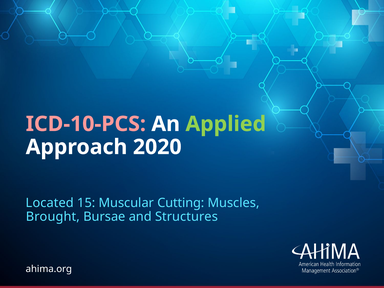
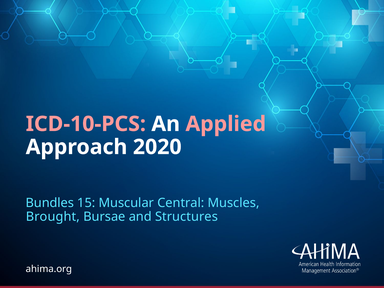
Applied colour: light green -> pink
Located: Located -> Bundles
Cutting: Cutting -> Central
